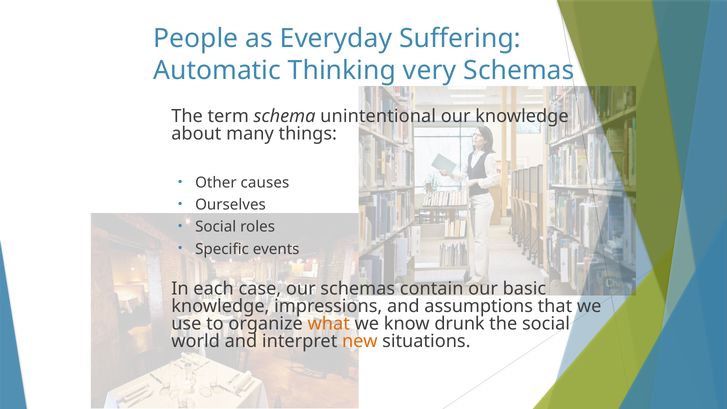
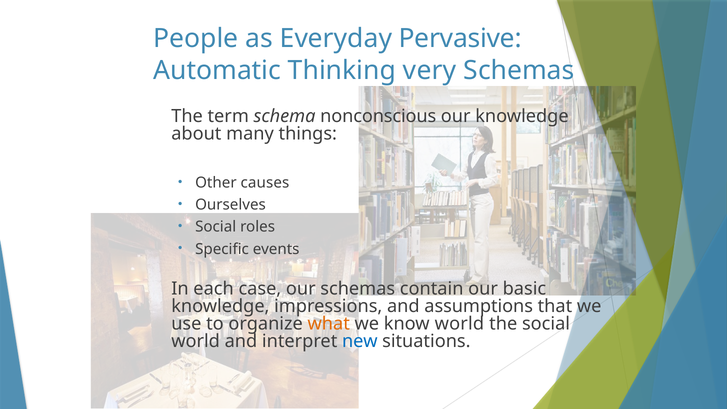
Suffering: Suffering -> Pervasive
unintentional: unintentional -> nonconscious
know drunk: drunk -> world
new colour: orange -> blue
